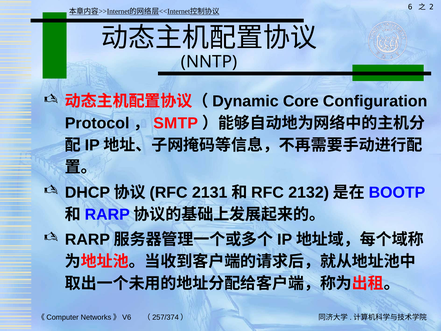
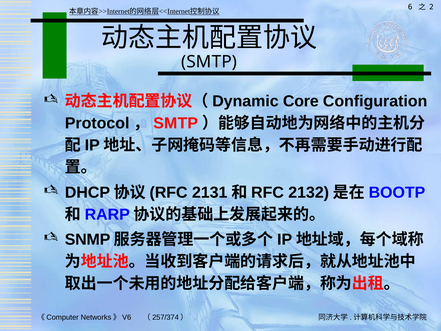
NNTP at (209, 62): NNTP -> SMTP
RARP at (87, 239): RARP -> SNMP
